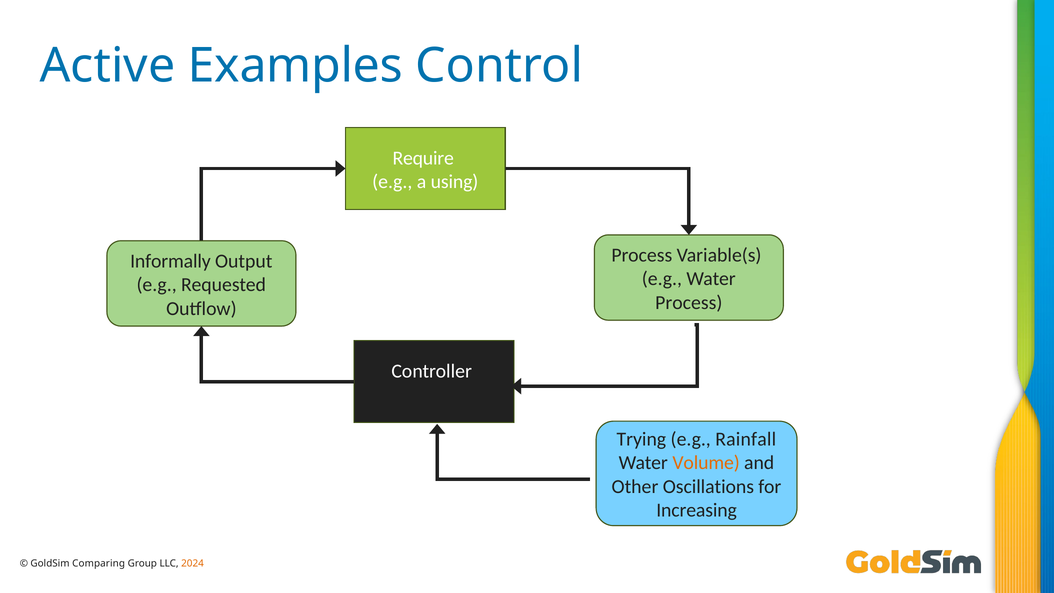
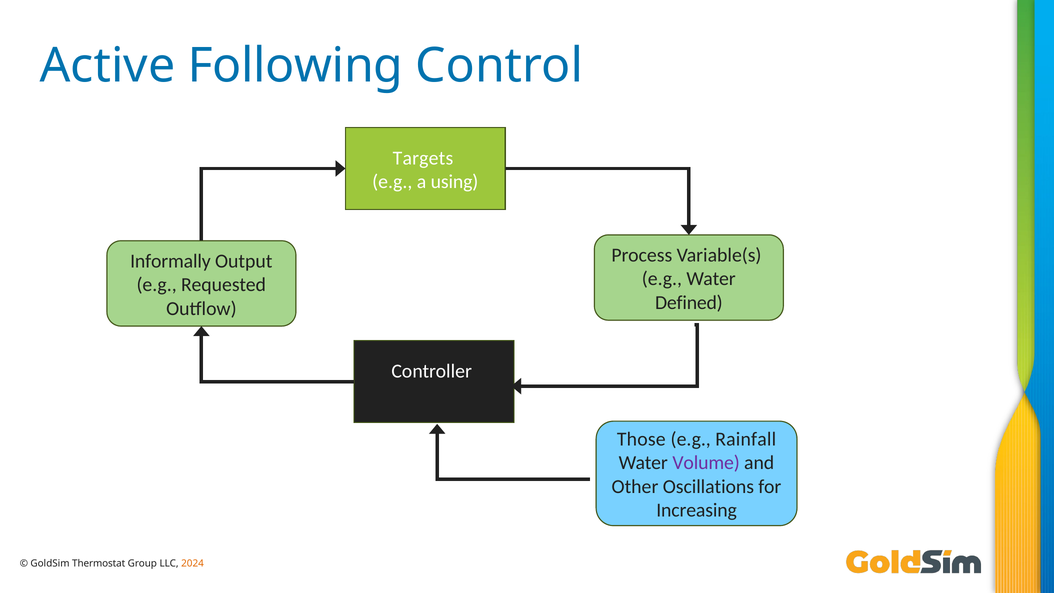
Examples: Examples -> Following
Require: Require -> Targets
Process at (689, 303): Process -> Defined
Trying: Trying -> Those
Volume colour: orange -> purple
Comparing: Comparing -> Thermostat
